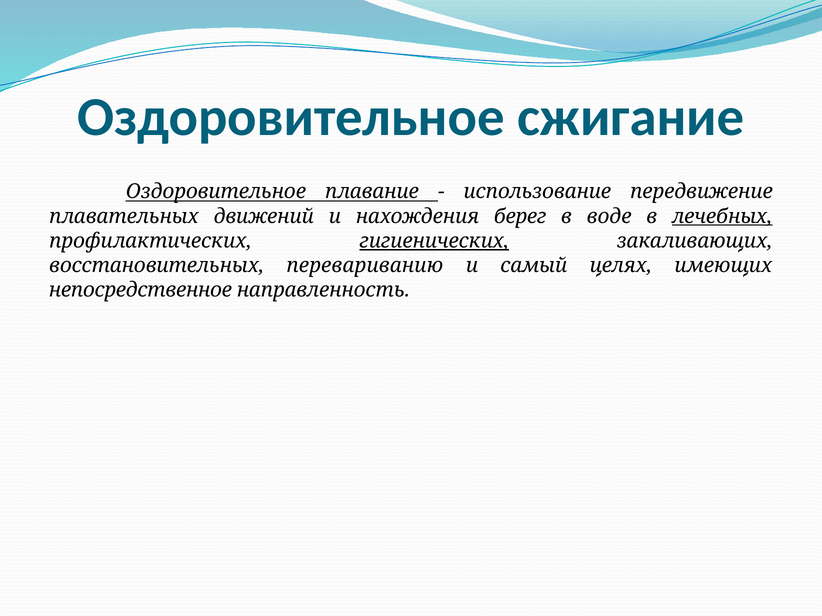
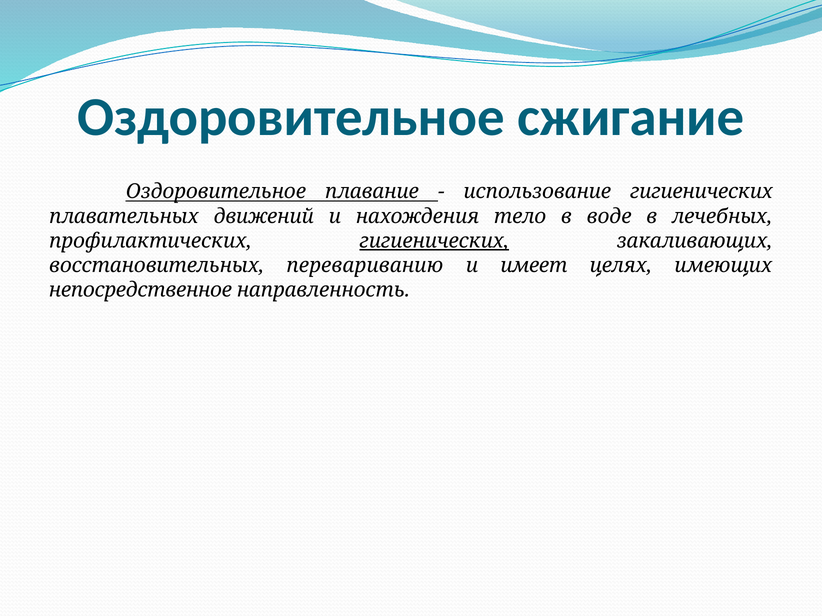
использование передвижение: передвижение -> гигиенических
берег: берег -> тело
лечебных underline: present -> none
самый: самый -> имеет
